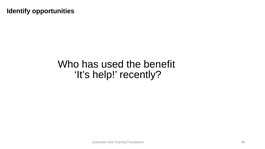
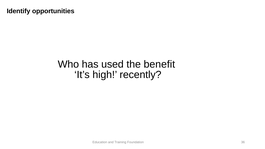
help: help -> high
